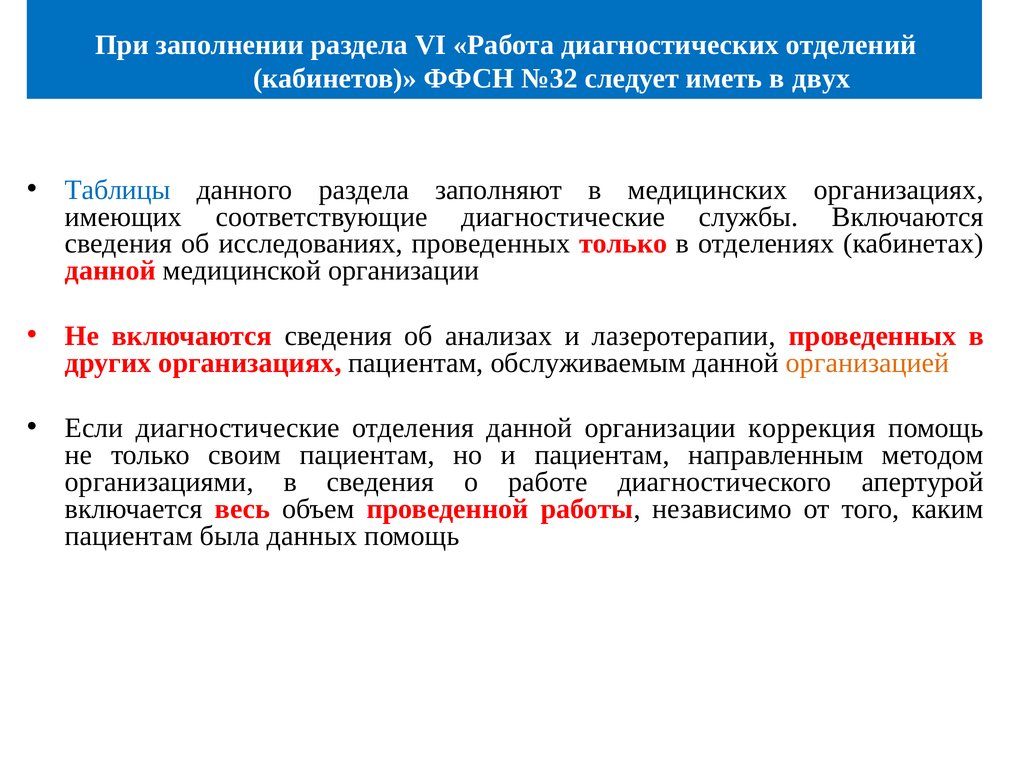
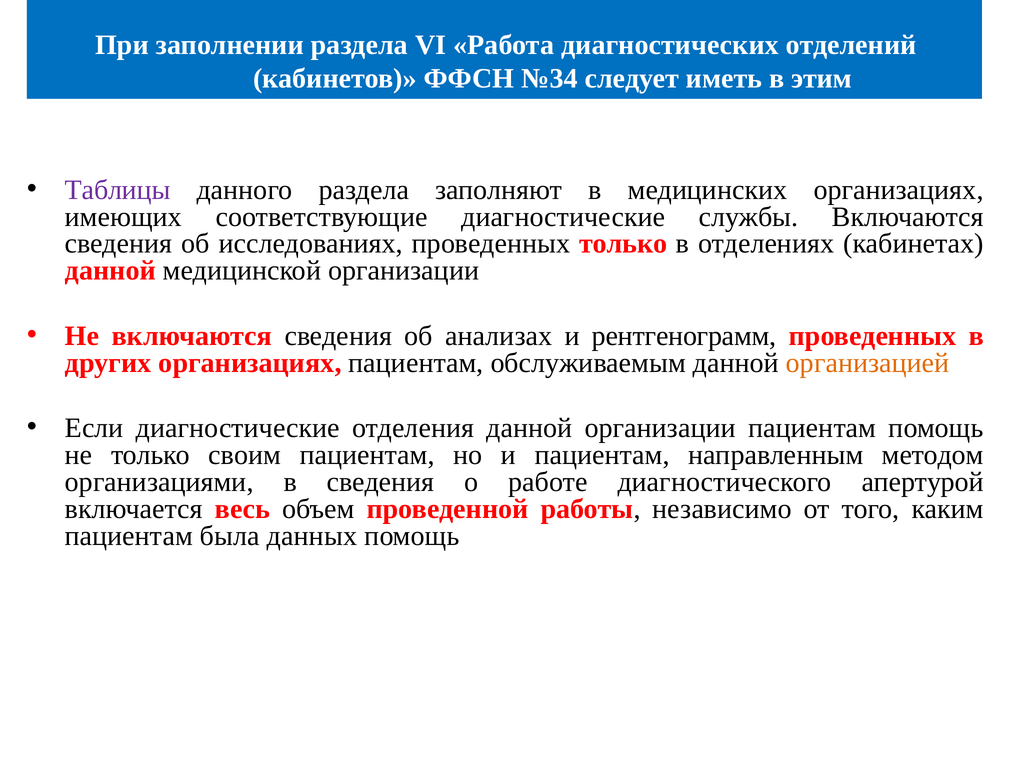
№32: №32 -> №34
двух: двух -> этим
Таблицы colour: blue -> purple
лазеротерапии: лазеротерапии -> рентгенограмм
организации коррекция: коррекция -> пациентам
